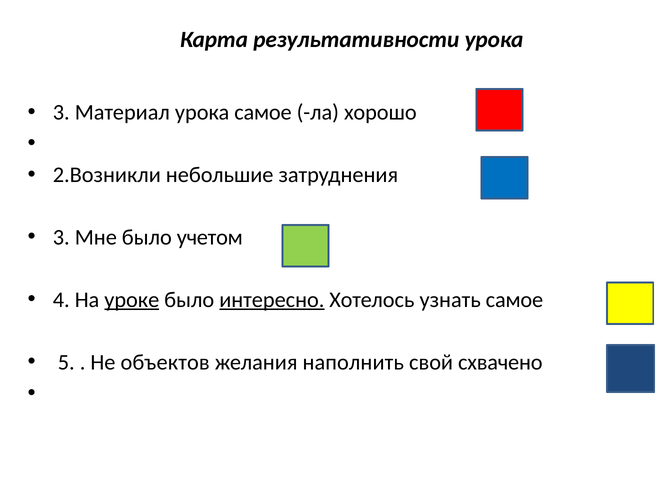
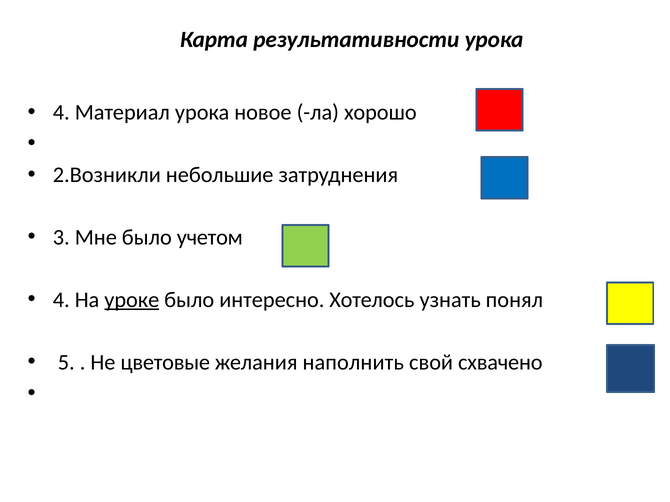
3 at (61, 113): 3 -> 4
урока самое: самое -> новое
интересно underline: present -> none
узнать самое: самое -> понял
объектов: объектов -> цветовые
